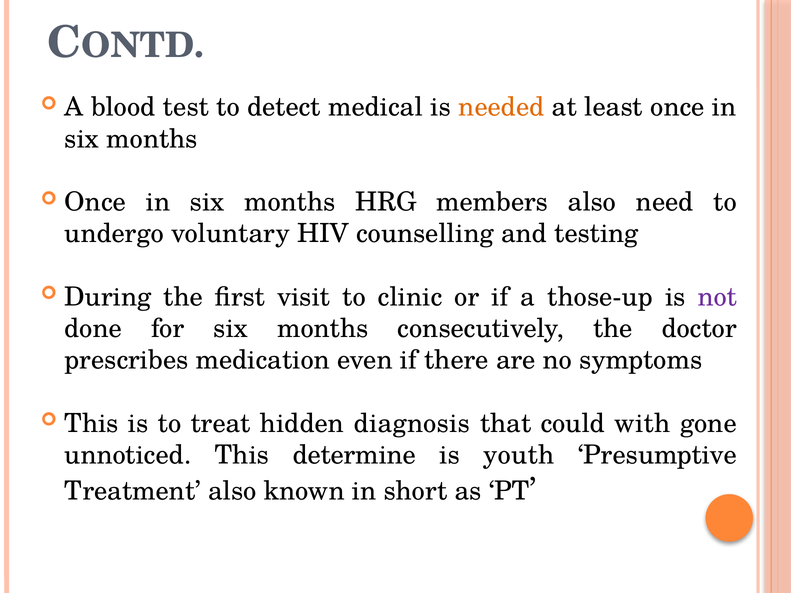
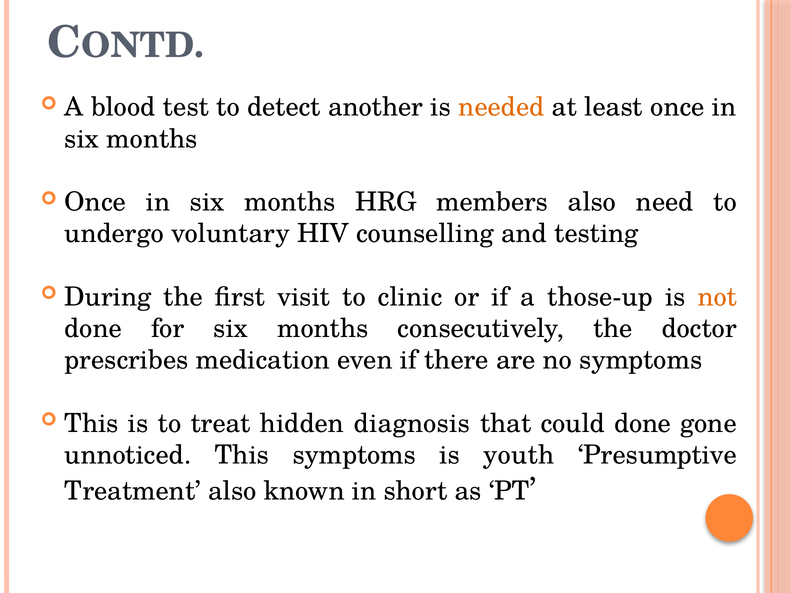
medical: medical -> another
not colour: purple -> orange
could with: with -> done
This determine: determine -> symptoms
